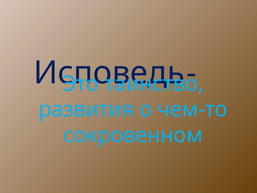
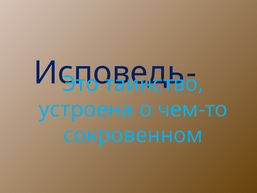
развития: развития -> устроена
